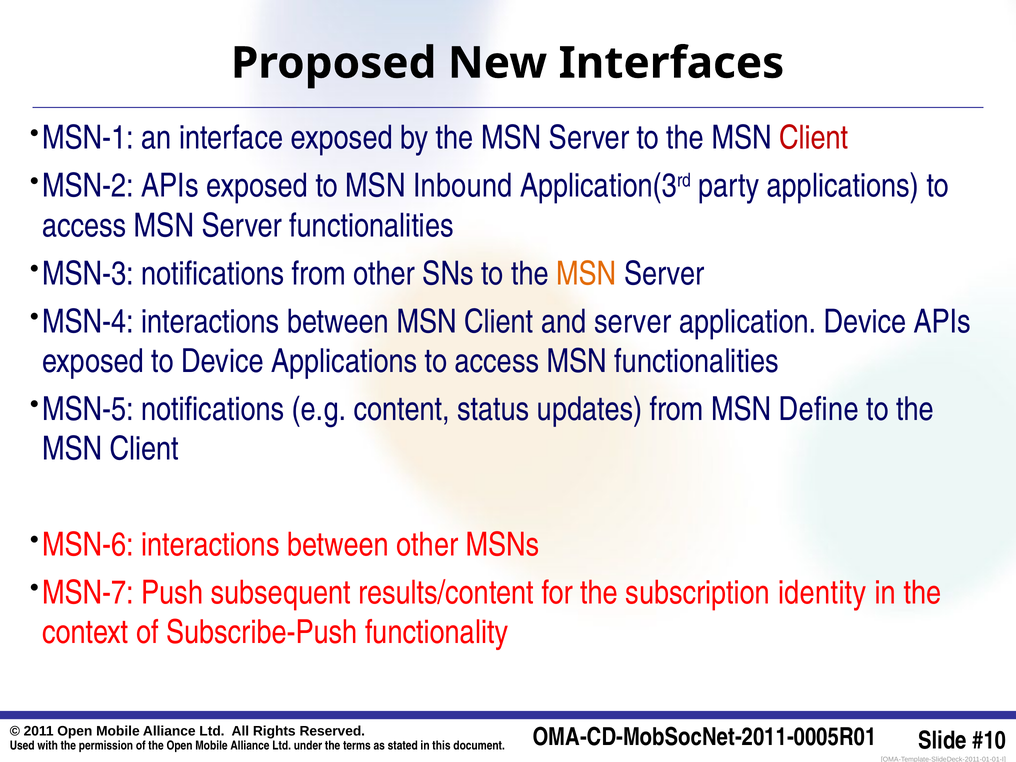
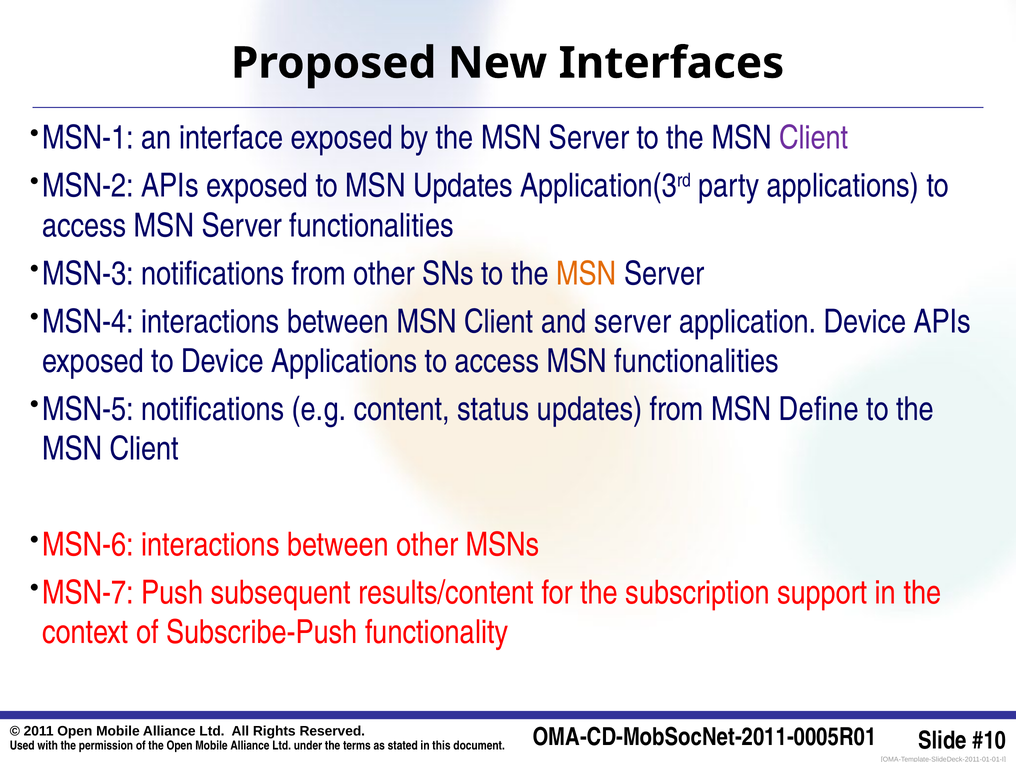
Client at (814, 138) colour: red -> purple
MSN Inbound: Inbound -> Updates
identity: identity -> support
